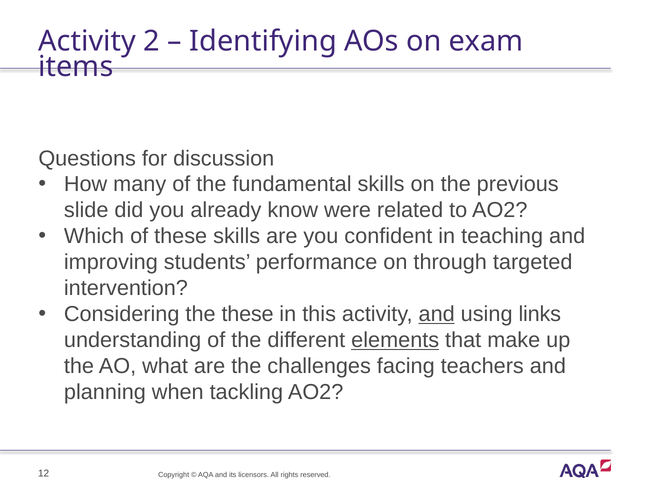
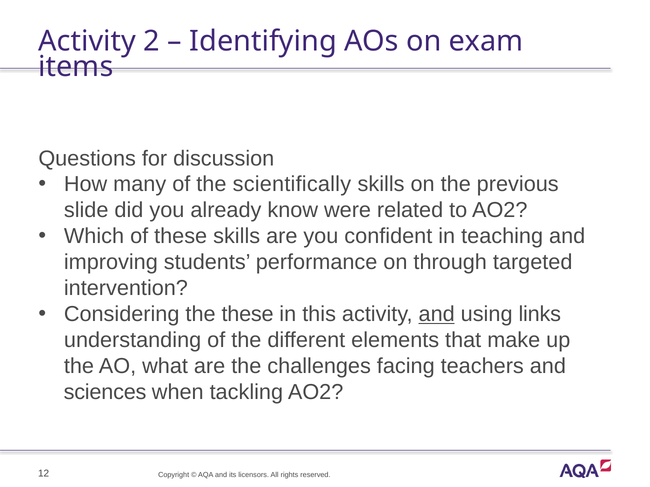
fundamental: fundamental -> scientifically
elements underline: present -> none
planning: planning -> sciences
